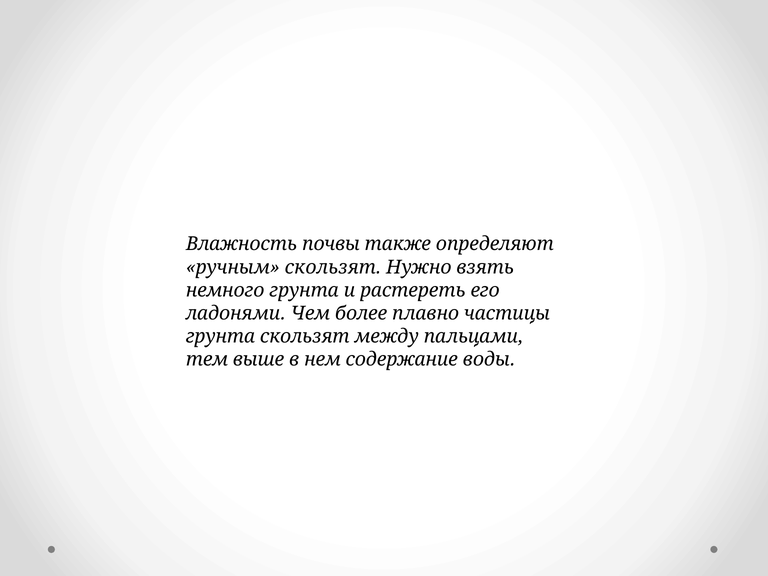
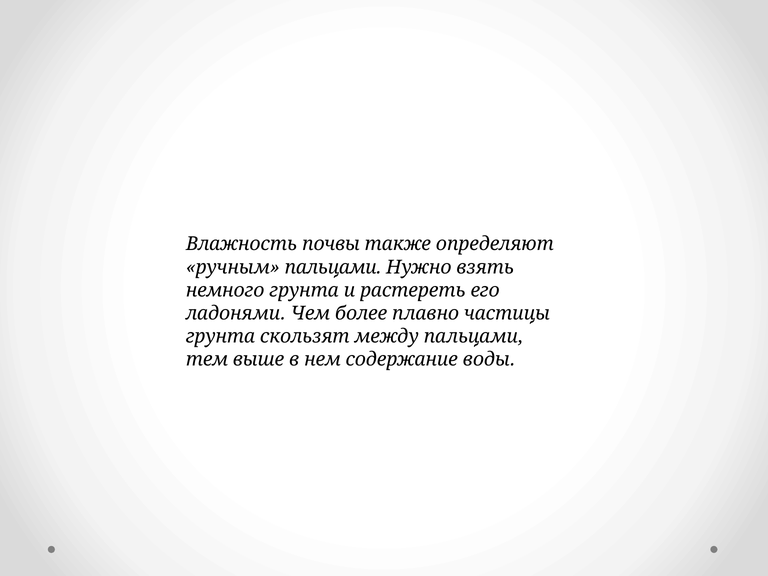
ручным скользят: скользят -> пальцами
